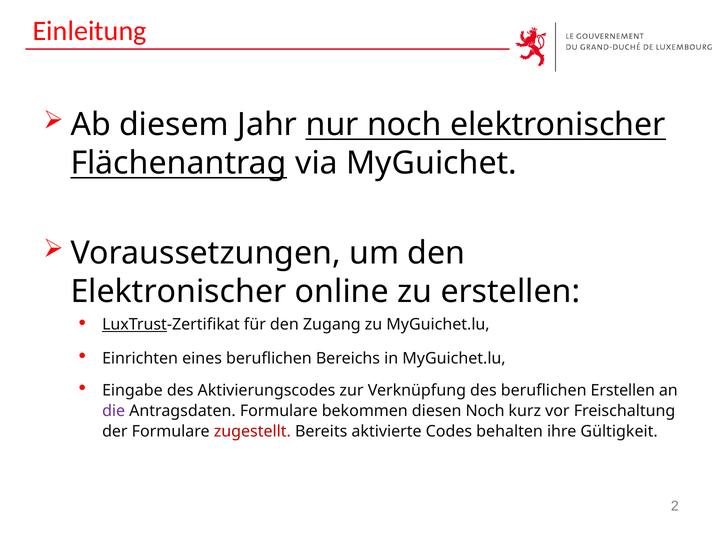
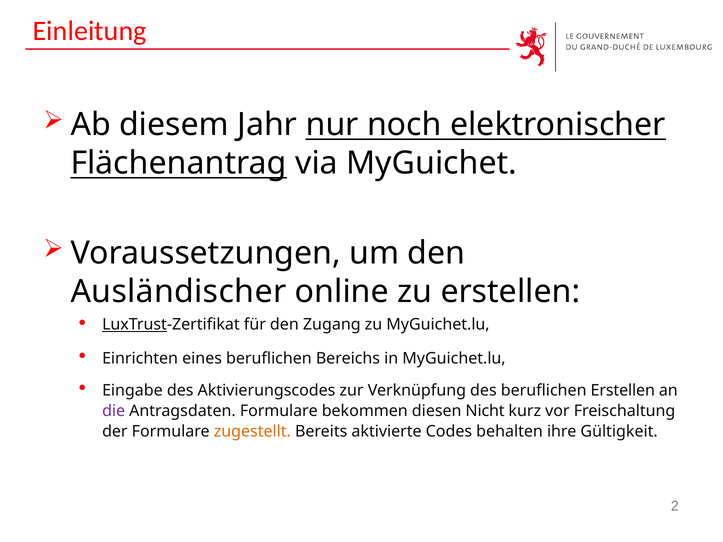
Elektronischer at (179, 292): Elektronischer -> Ausländischer
diesen Noch: Noch -> Nicht
zugestellt colour: red -> orange
